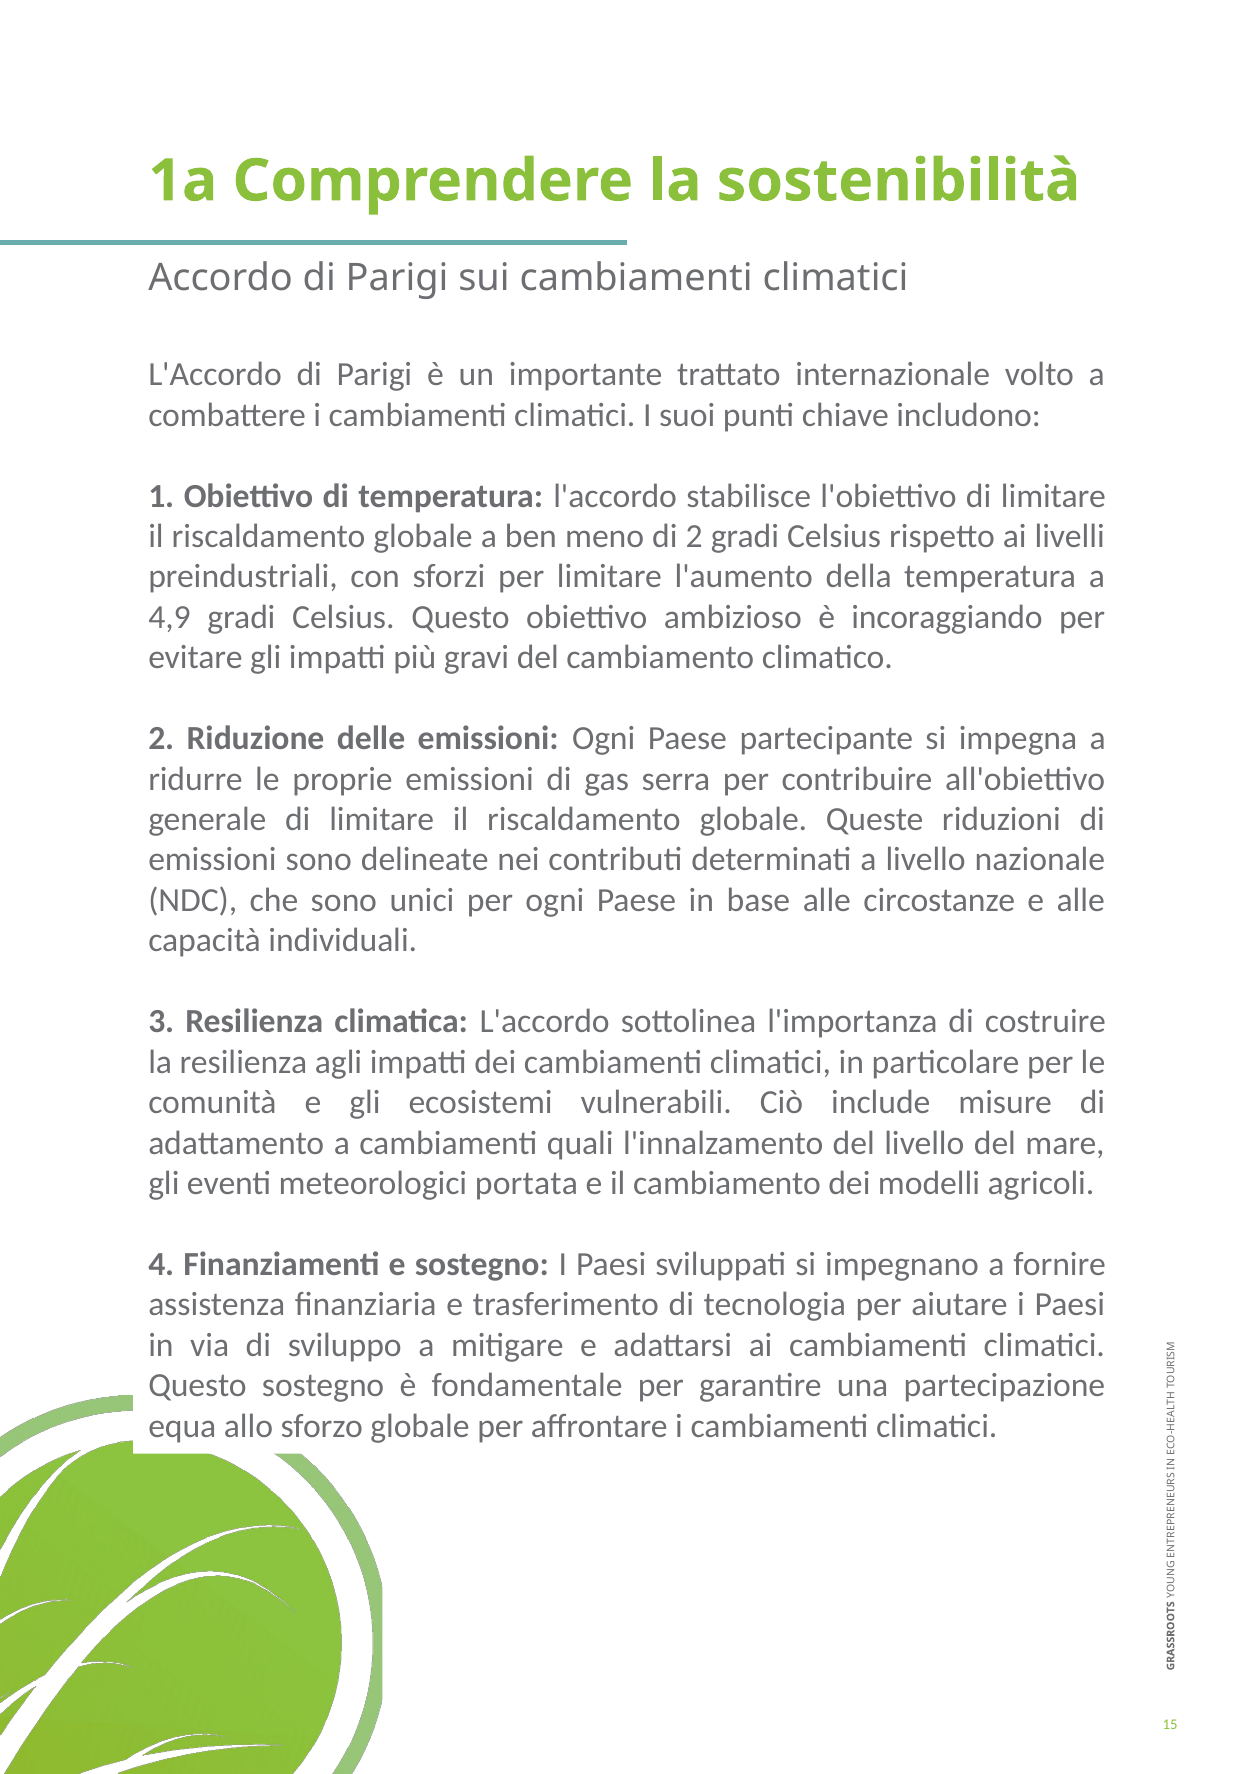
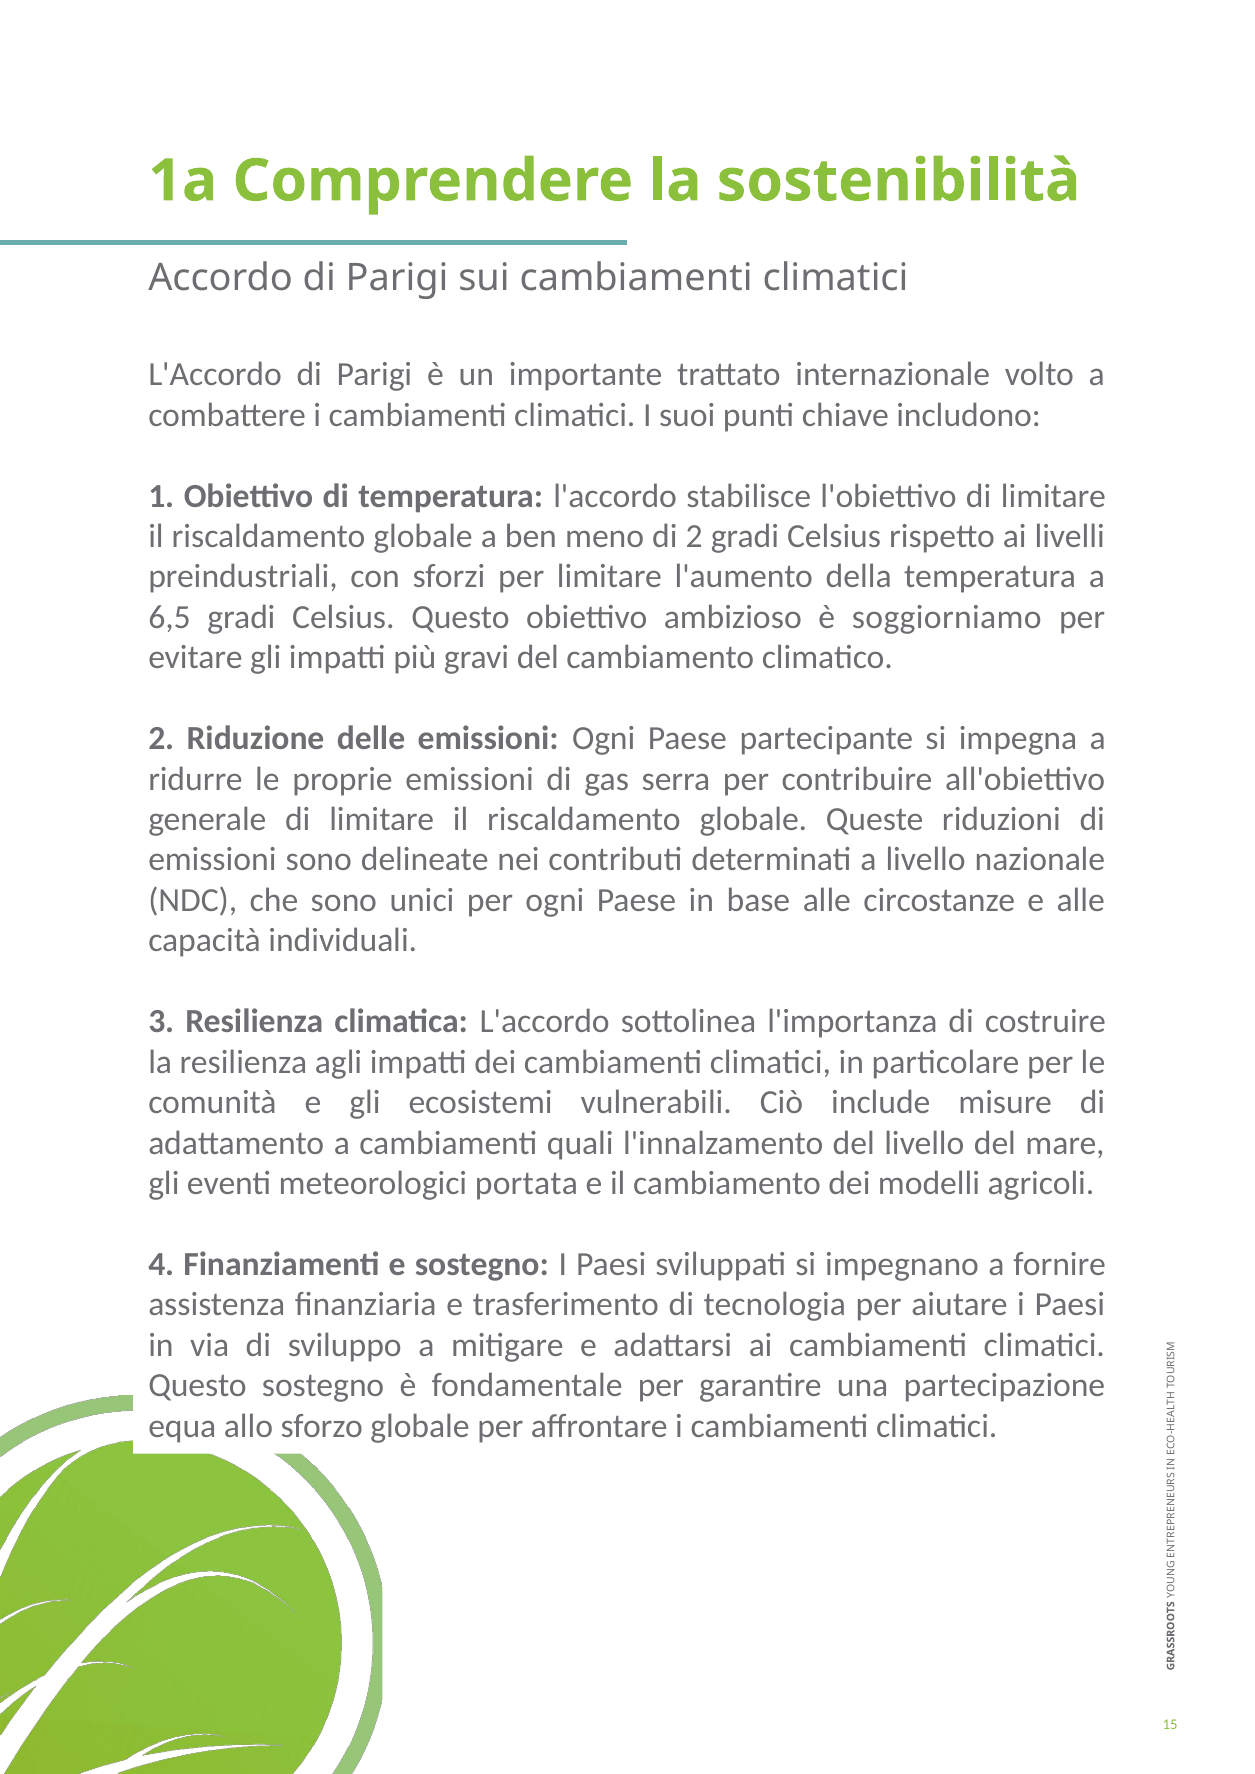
4,9: 4,9 -> 6,5
incoraggiando: incoraggiando -> soggiorniamo
